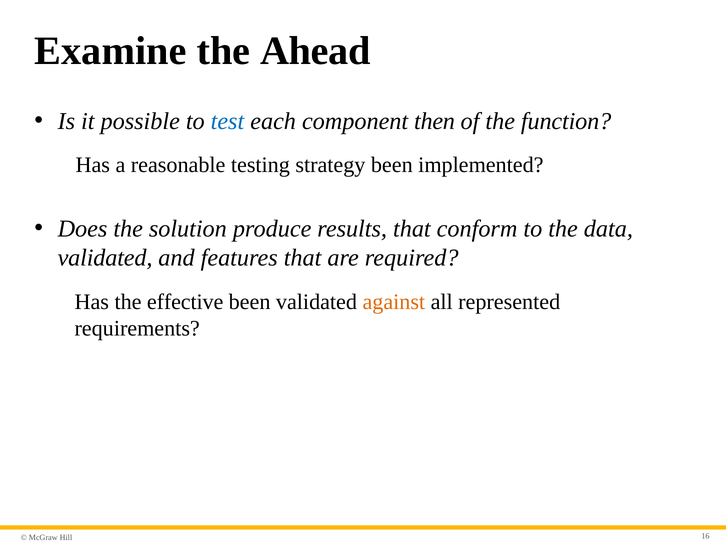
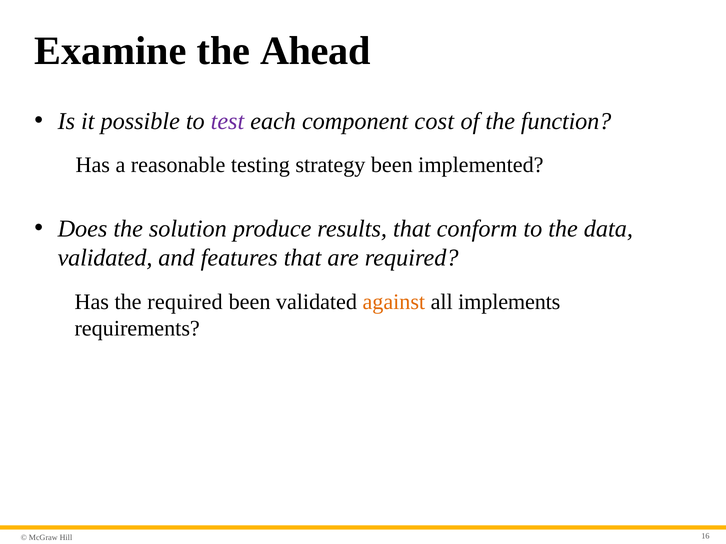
test colour: blue -> purple
then: then -> cost
the effective: effective -> required
represented: represented -> implements
